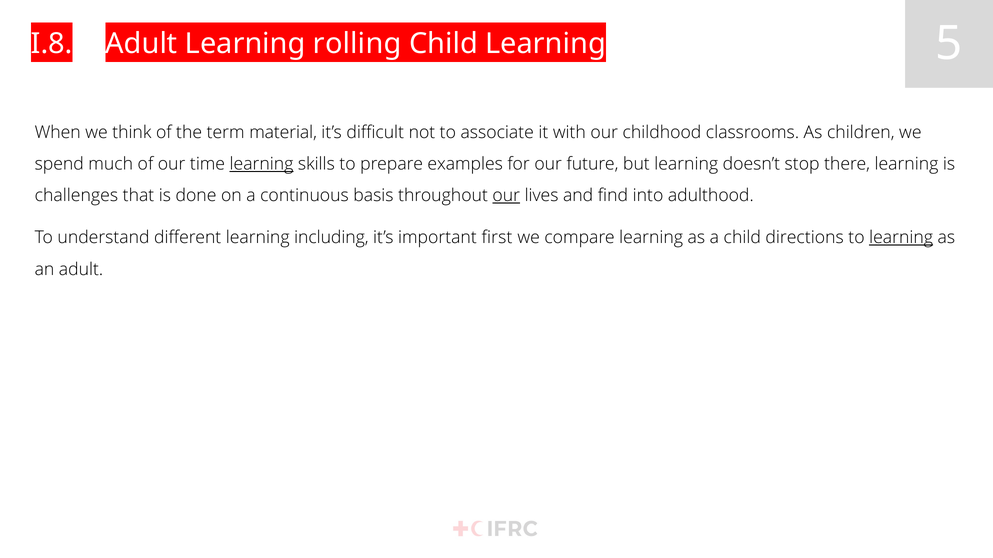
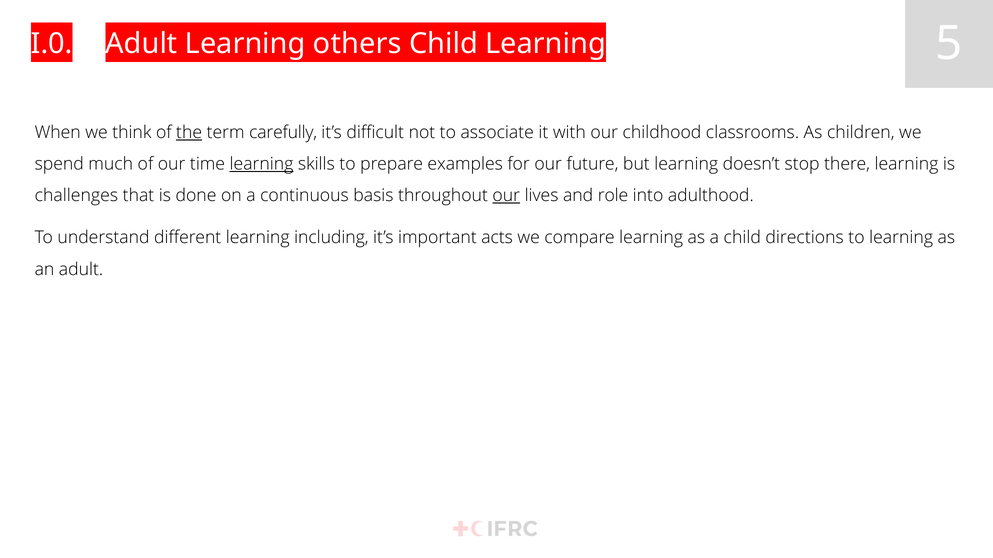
I.8: I.8 -> I.0
rolling: rolling -> others
the underline: none -> present
material: material -> carefully
find: find -> role
first: first -> acts
learning at (901, 238) underline: present -> none
